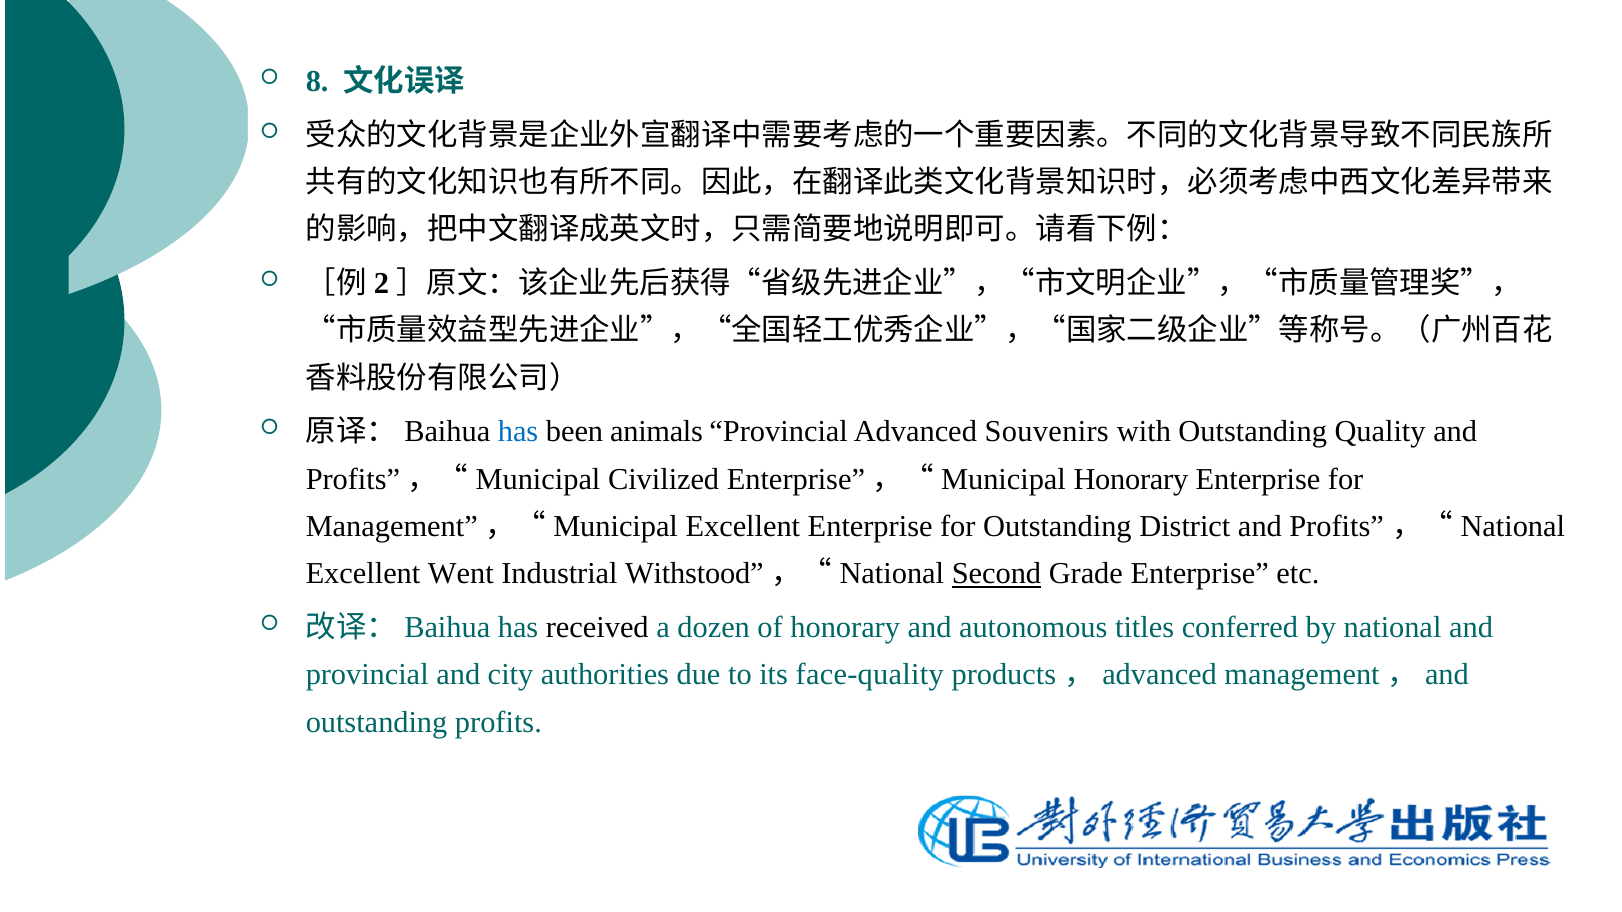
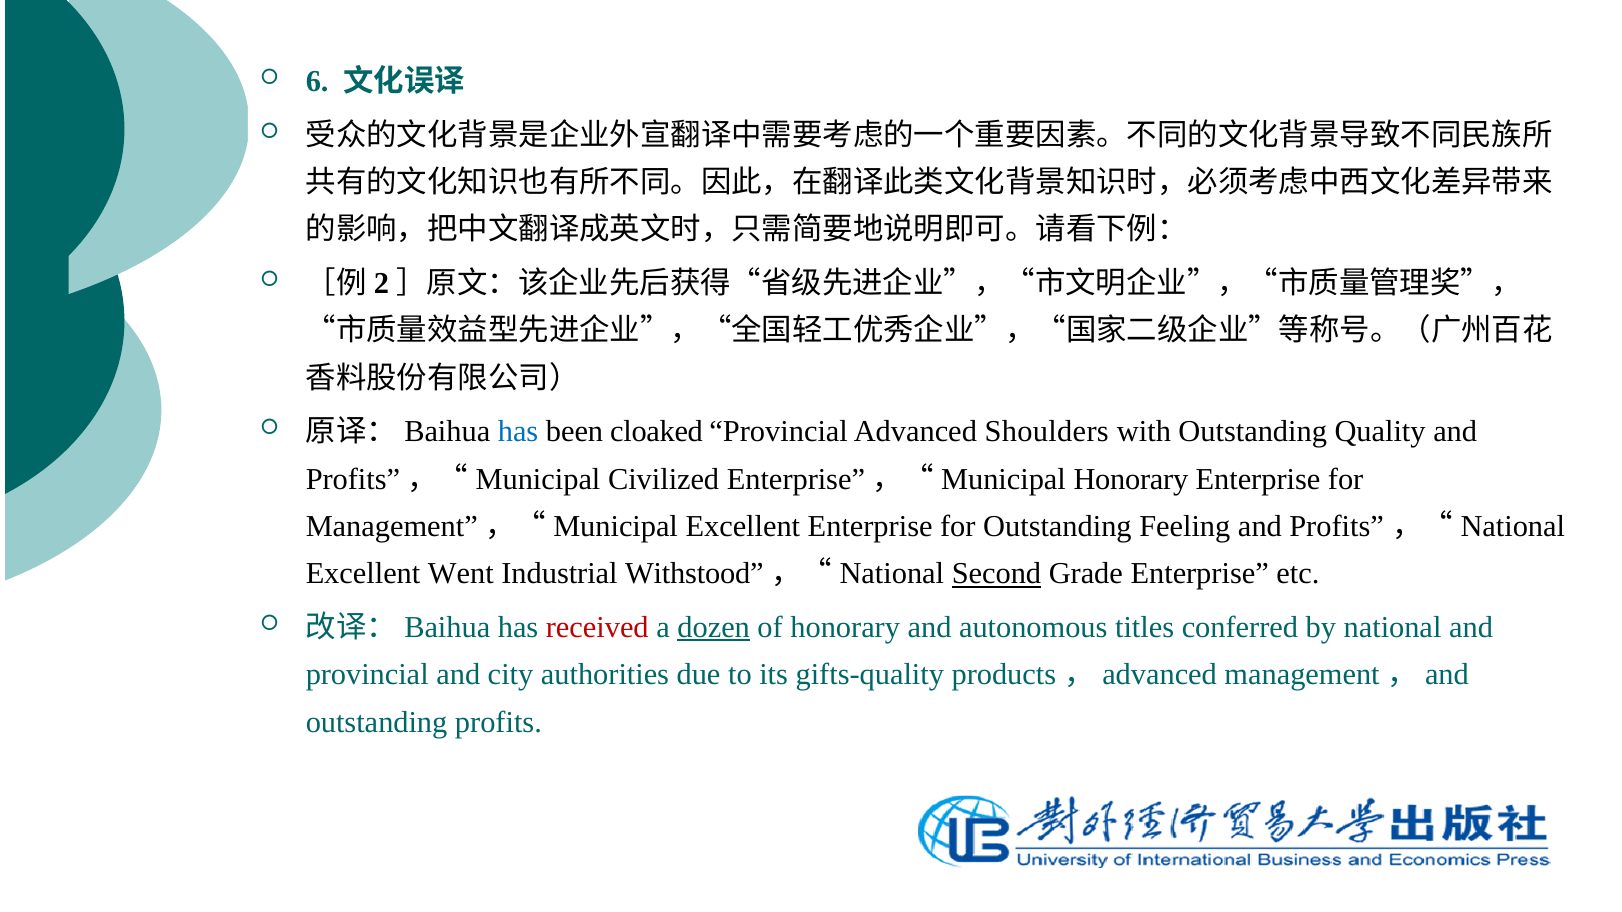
8: 8 -> 6
animals: animals -> cloaked
Souvenirs: Souvenirs -> Shoulders
District: District -> Feeling
received colour: black -> red
dozen underline: none -> present
face-quality: face-quality -> gifts-quality
